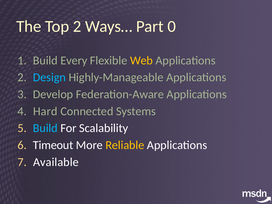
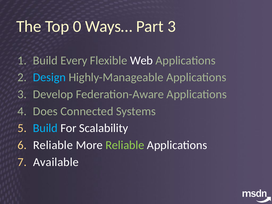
Top 2: 2 -> 0
Part 0: 0 -> 3
Web colour: yellow -> white
Hard: Hard -> Does
Timeout at (53, 145): Timeout -> Reliable
Reliable at (125, 145) colour: yellow -> light green
